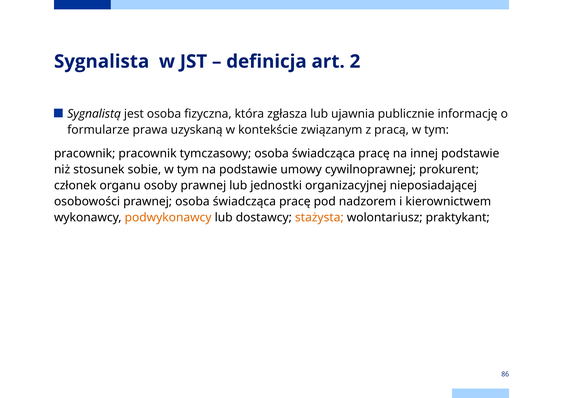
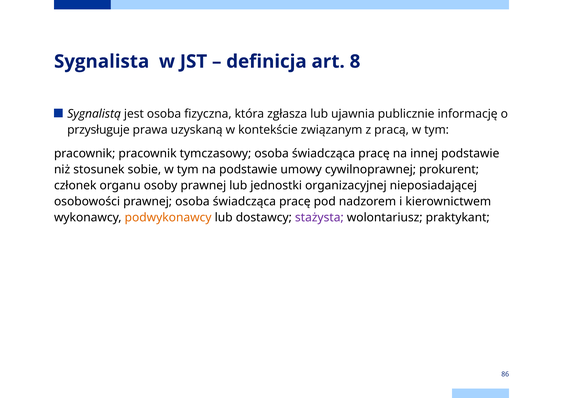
2: 2 -> 8
formularze: formularze -> przysługuje
stażysta colour: orange -> purple
